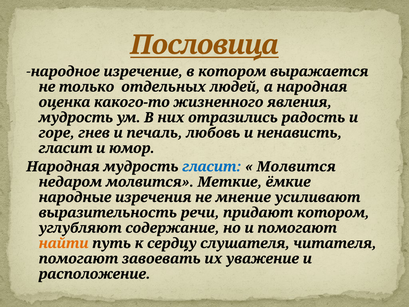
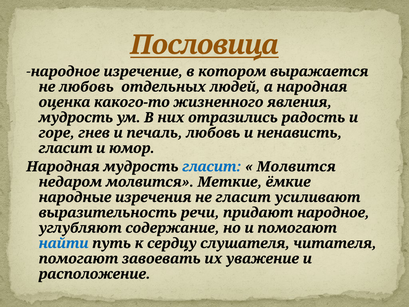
не только: только -> любовь
не мнение: мнение -> гласит
придают котором: котором -> народное
найти colour: orange -> blue
